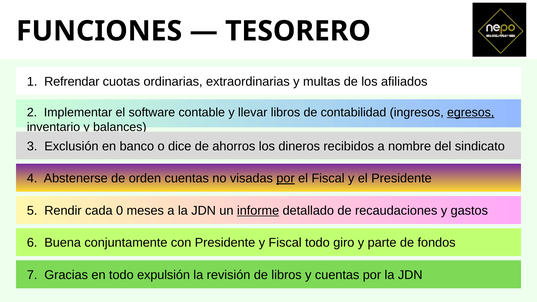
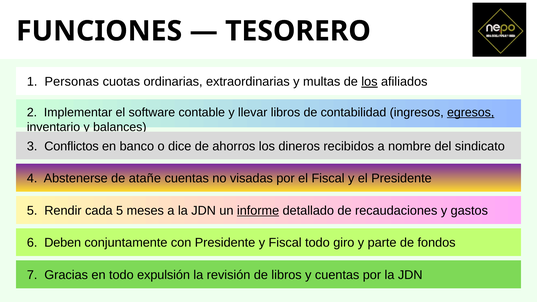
Refrendar: Refrendar -> Personas
los at (369, 82) underline: none -> present
Exclusión: Exclusión -> Conflictos
orden: orden -> atañe
por at (286, 178) underline: present -> none
cada 0: 0 -> 5
Buena: Buena -> Deben
